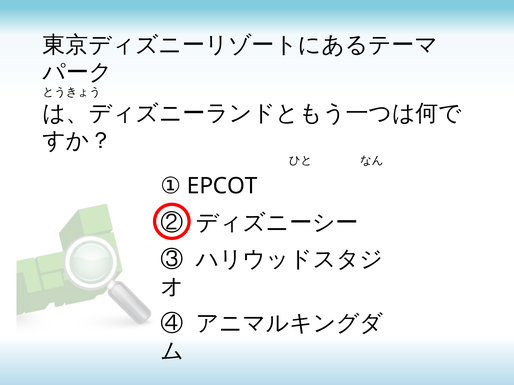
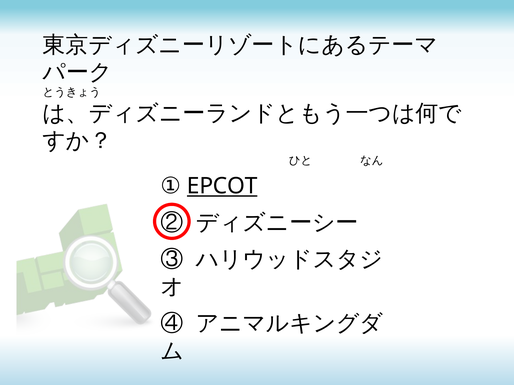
EPCOT underline: none -> present
